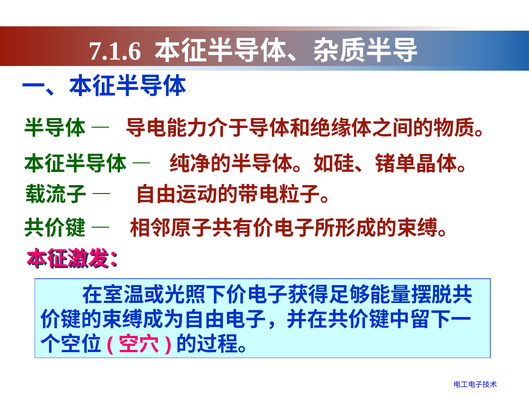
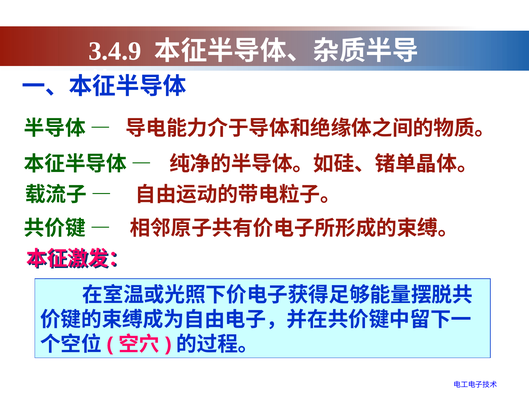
7.1.6: 7.1.6 -> 3.4.9
